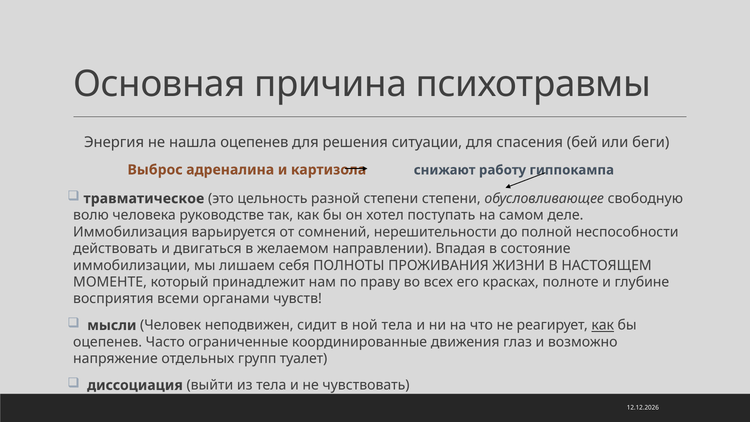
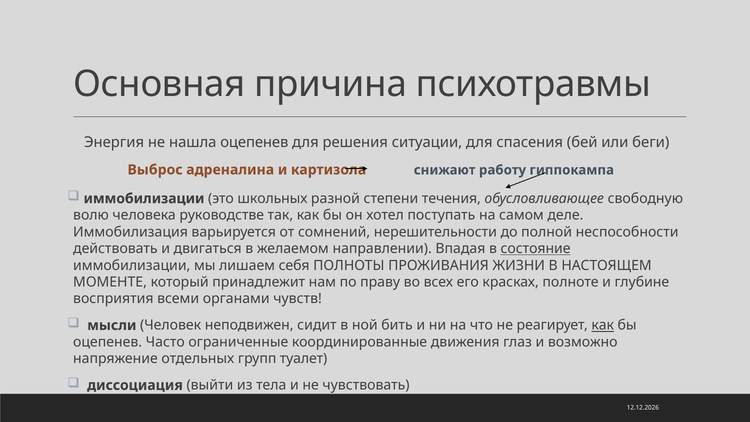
травматическое at (144, 199): травматическое -> иммобилизации
цельность: цельность -> школьных
степени степени: степени -> течения
состояние underline: none -> present
ной тела: тела -> бить
